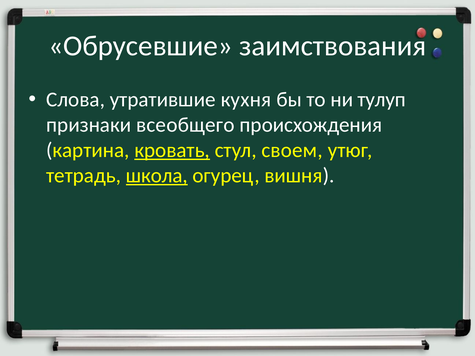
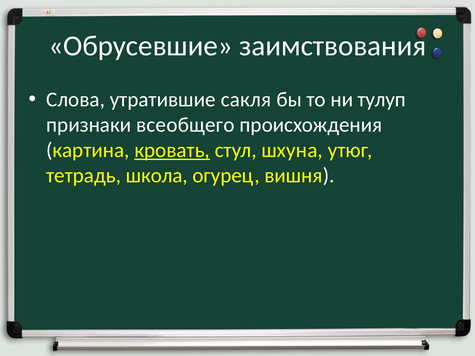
кухня: кухня -> сакля
своем: своем -> шхуна
школа underline: present -> none
